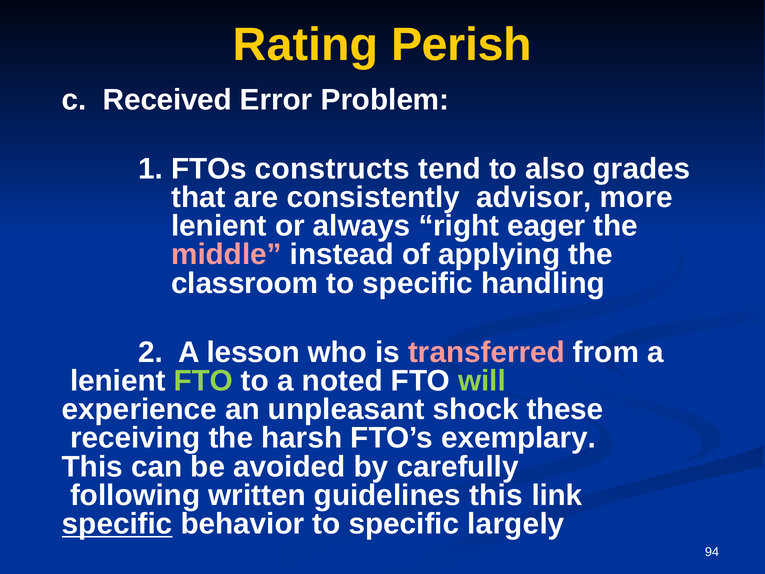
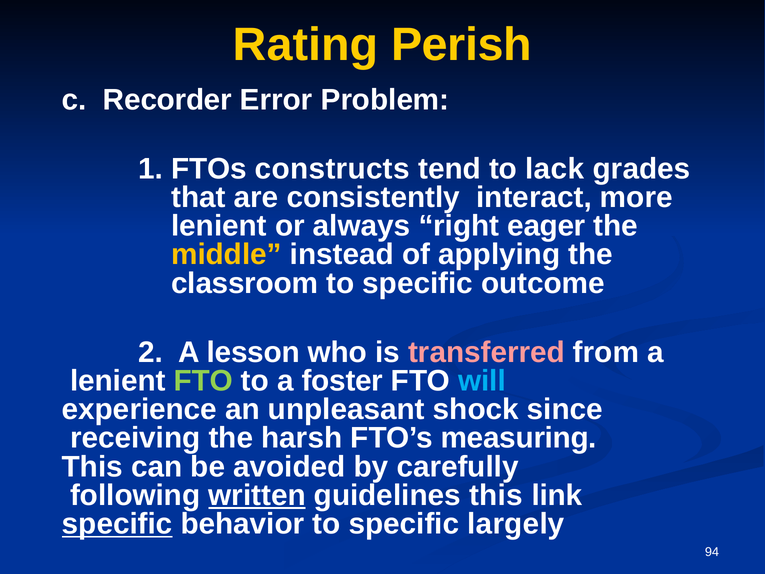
Received: Received -> Recorder
also: also -> lack
advisor: advisor -> interact
middle colour: pink -> yellow
handling: handling -> outcome
noted: noted -> foster
will colour: light green -> light blue
these: these -> since
exemplary: exemplary -> measuring
written underline: none -> present
